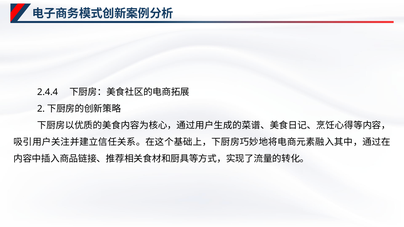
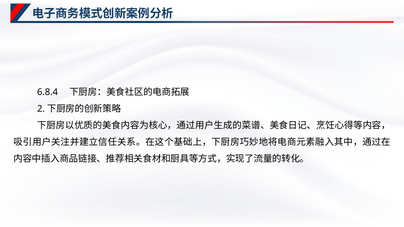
2.4.4: 2.4.4 -> 6.8.4
